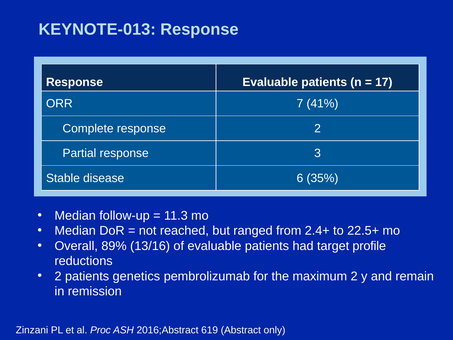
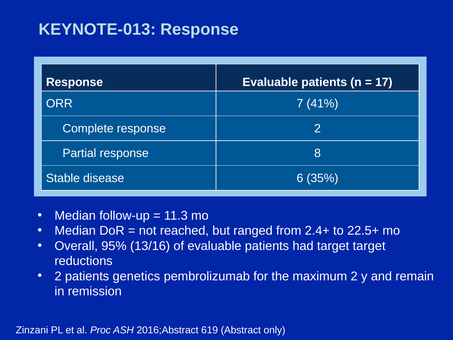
3: 3 -> 8
89%: 89% -> 95%
target profile: profile -> target
